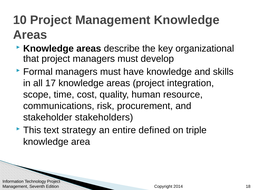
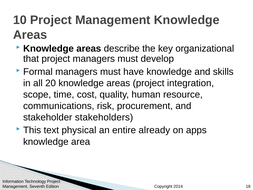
17: 17 -> 20
strategy: strategy -> physical
defined: defined -> already
triple: triple -> apps
